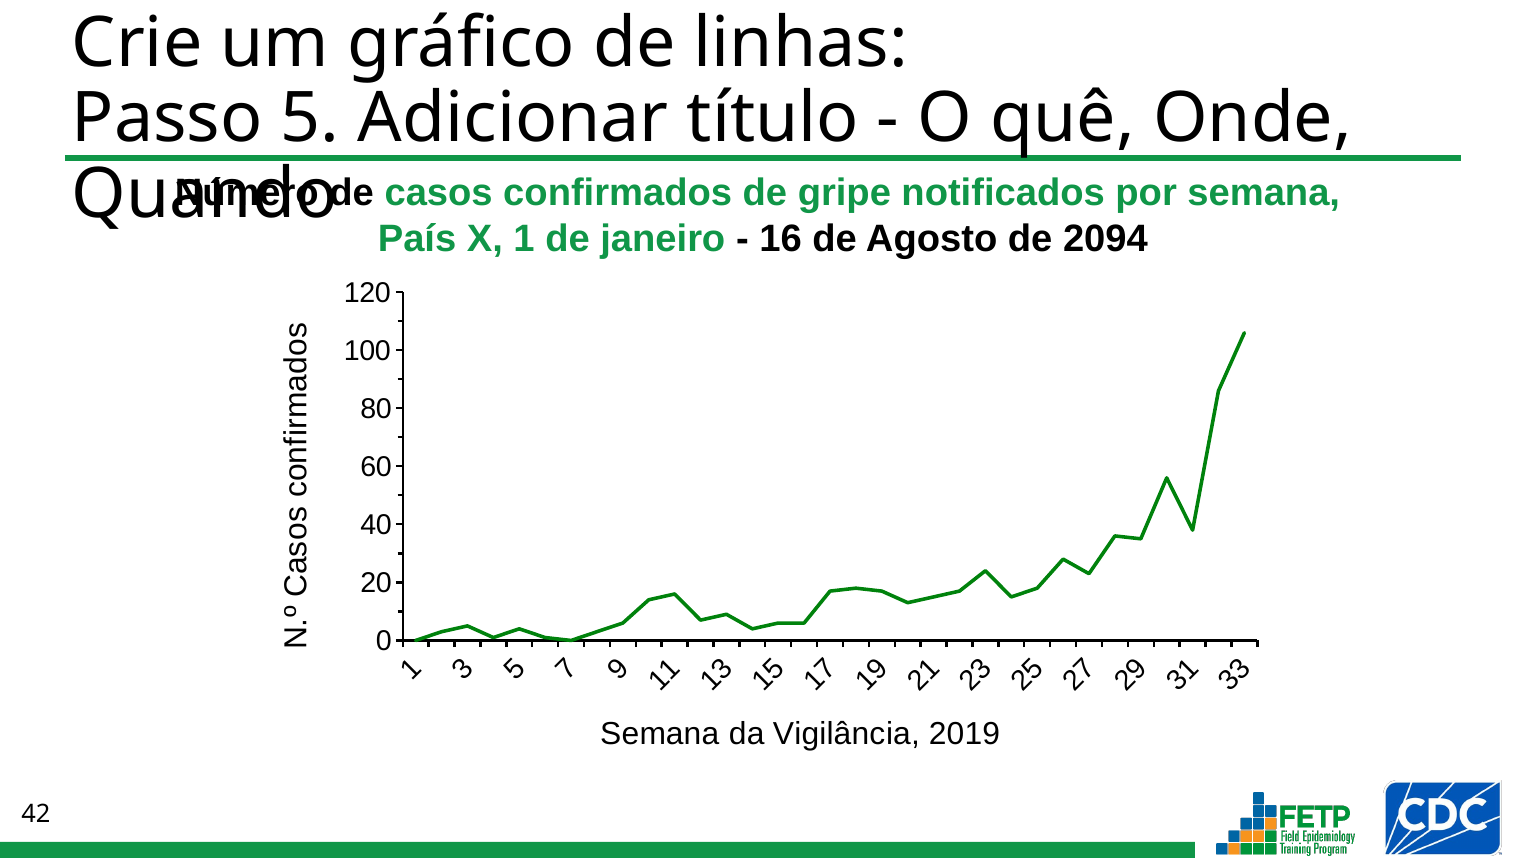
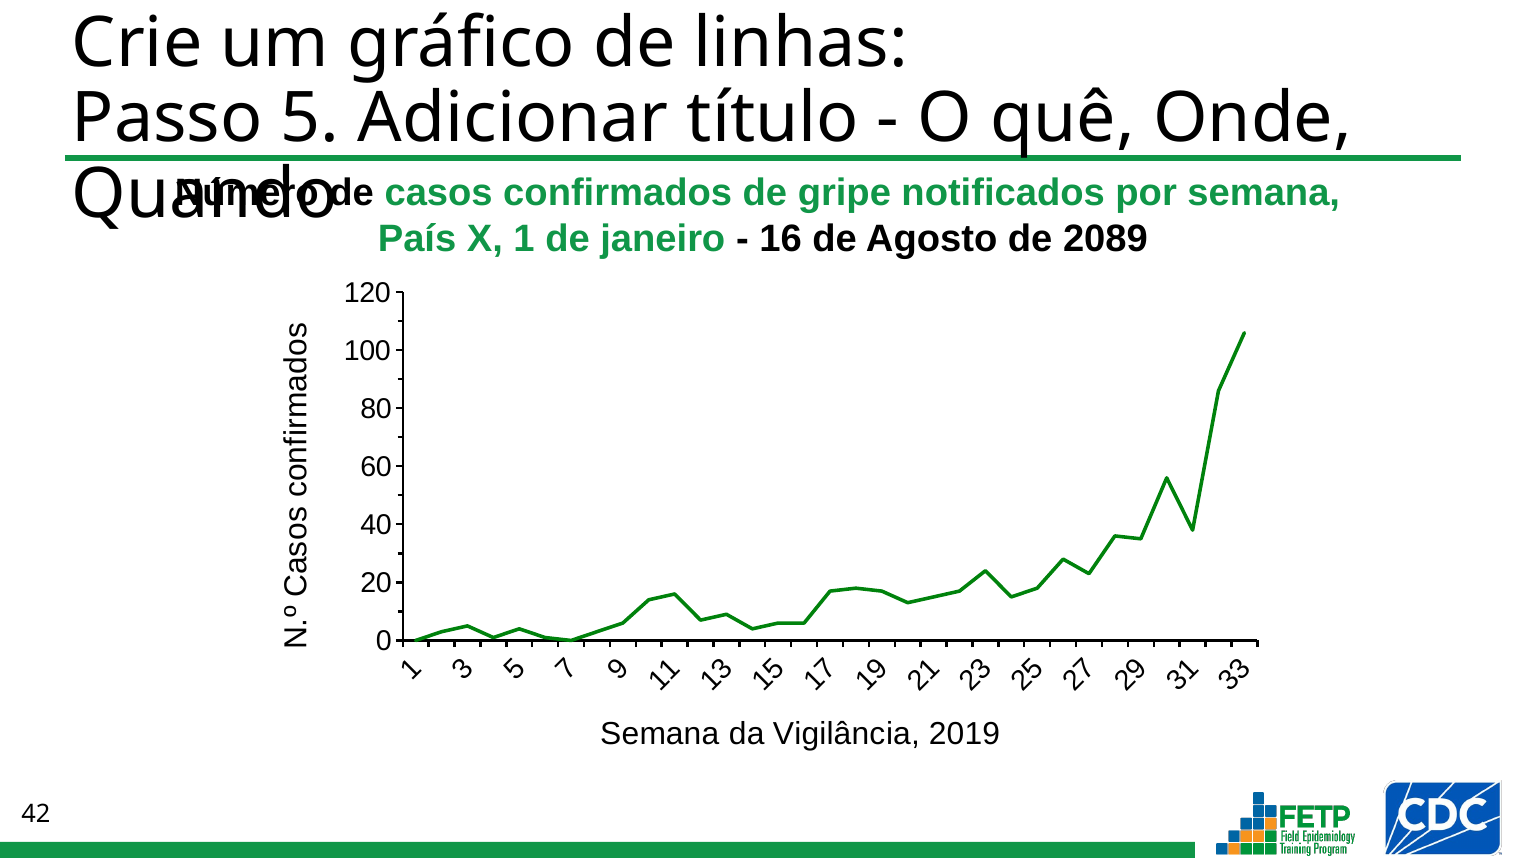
2094: 2094 -> 2089
